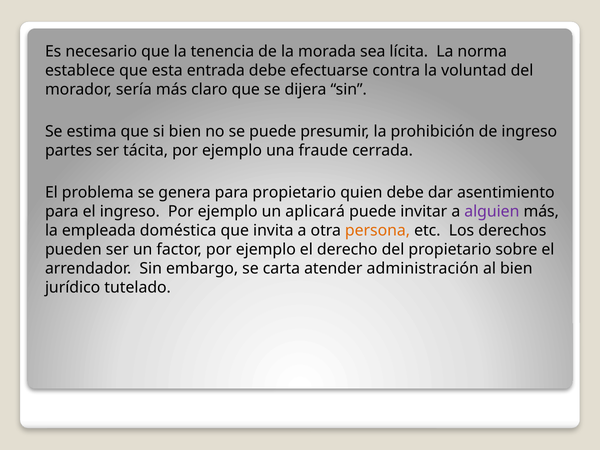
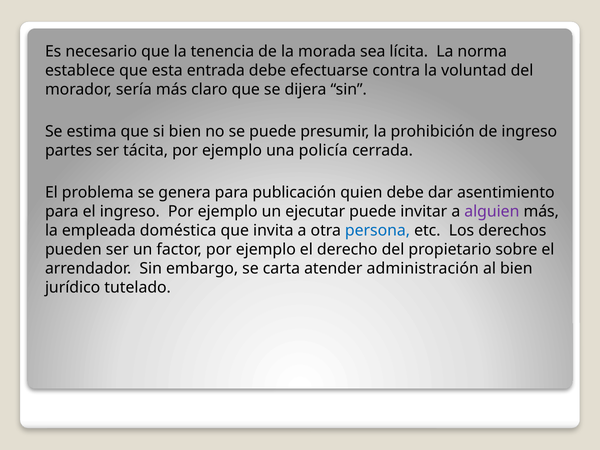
fraude: fraude -> policía
para propietario: propietario -> publicación
aplicará: aplicará -> ejecutar
persona colour: orange -> blue
